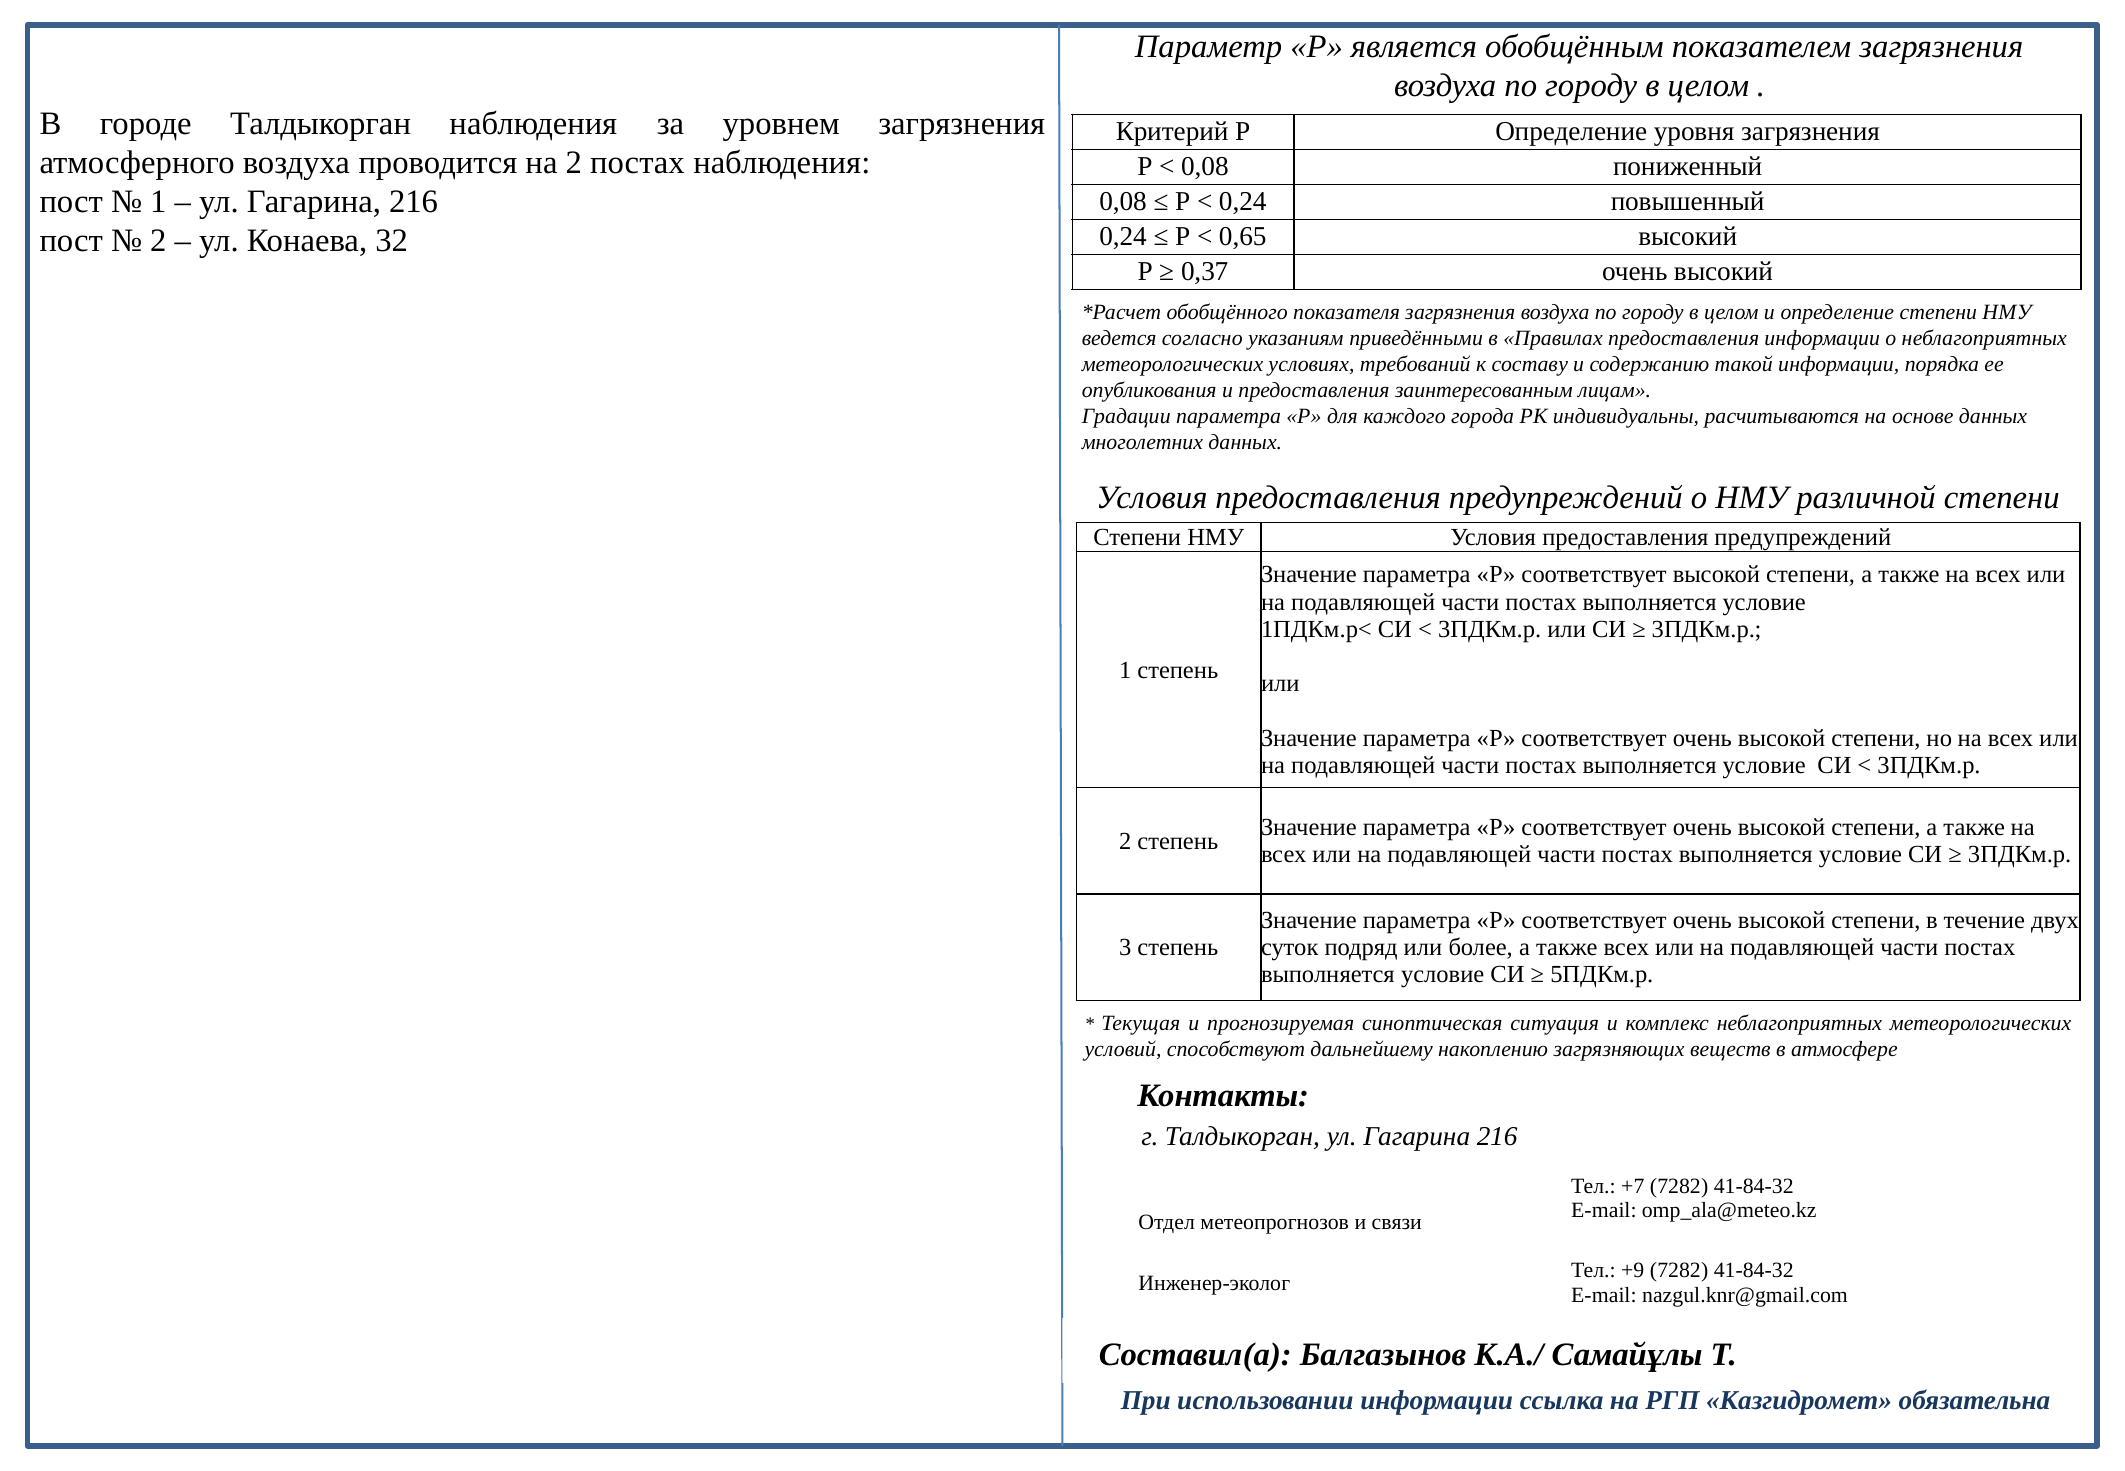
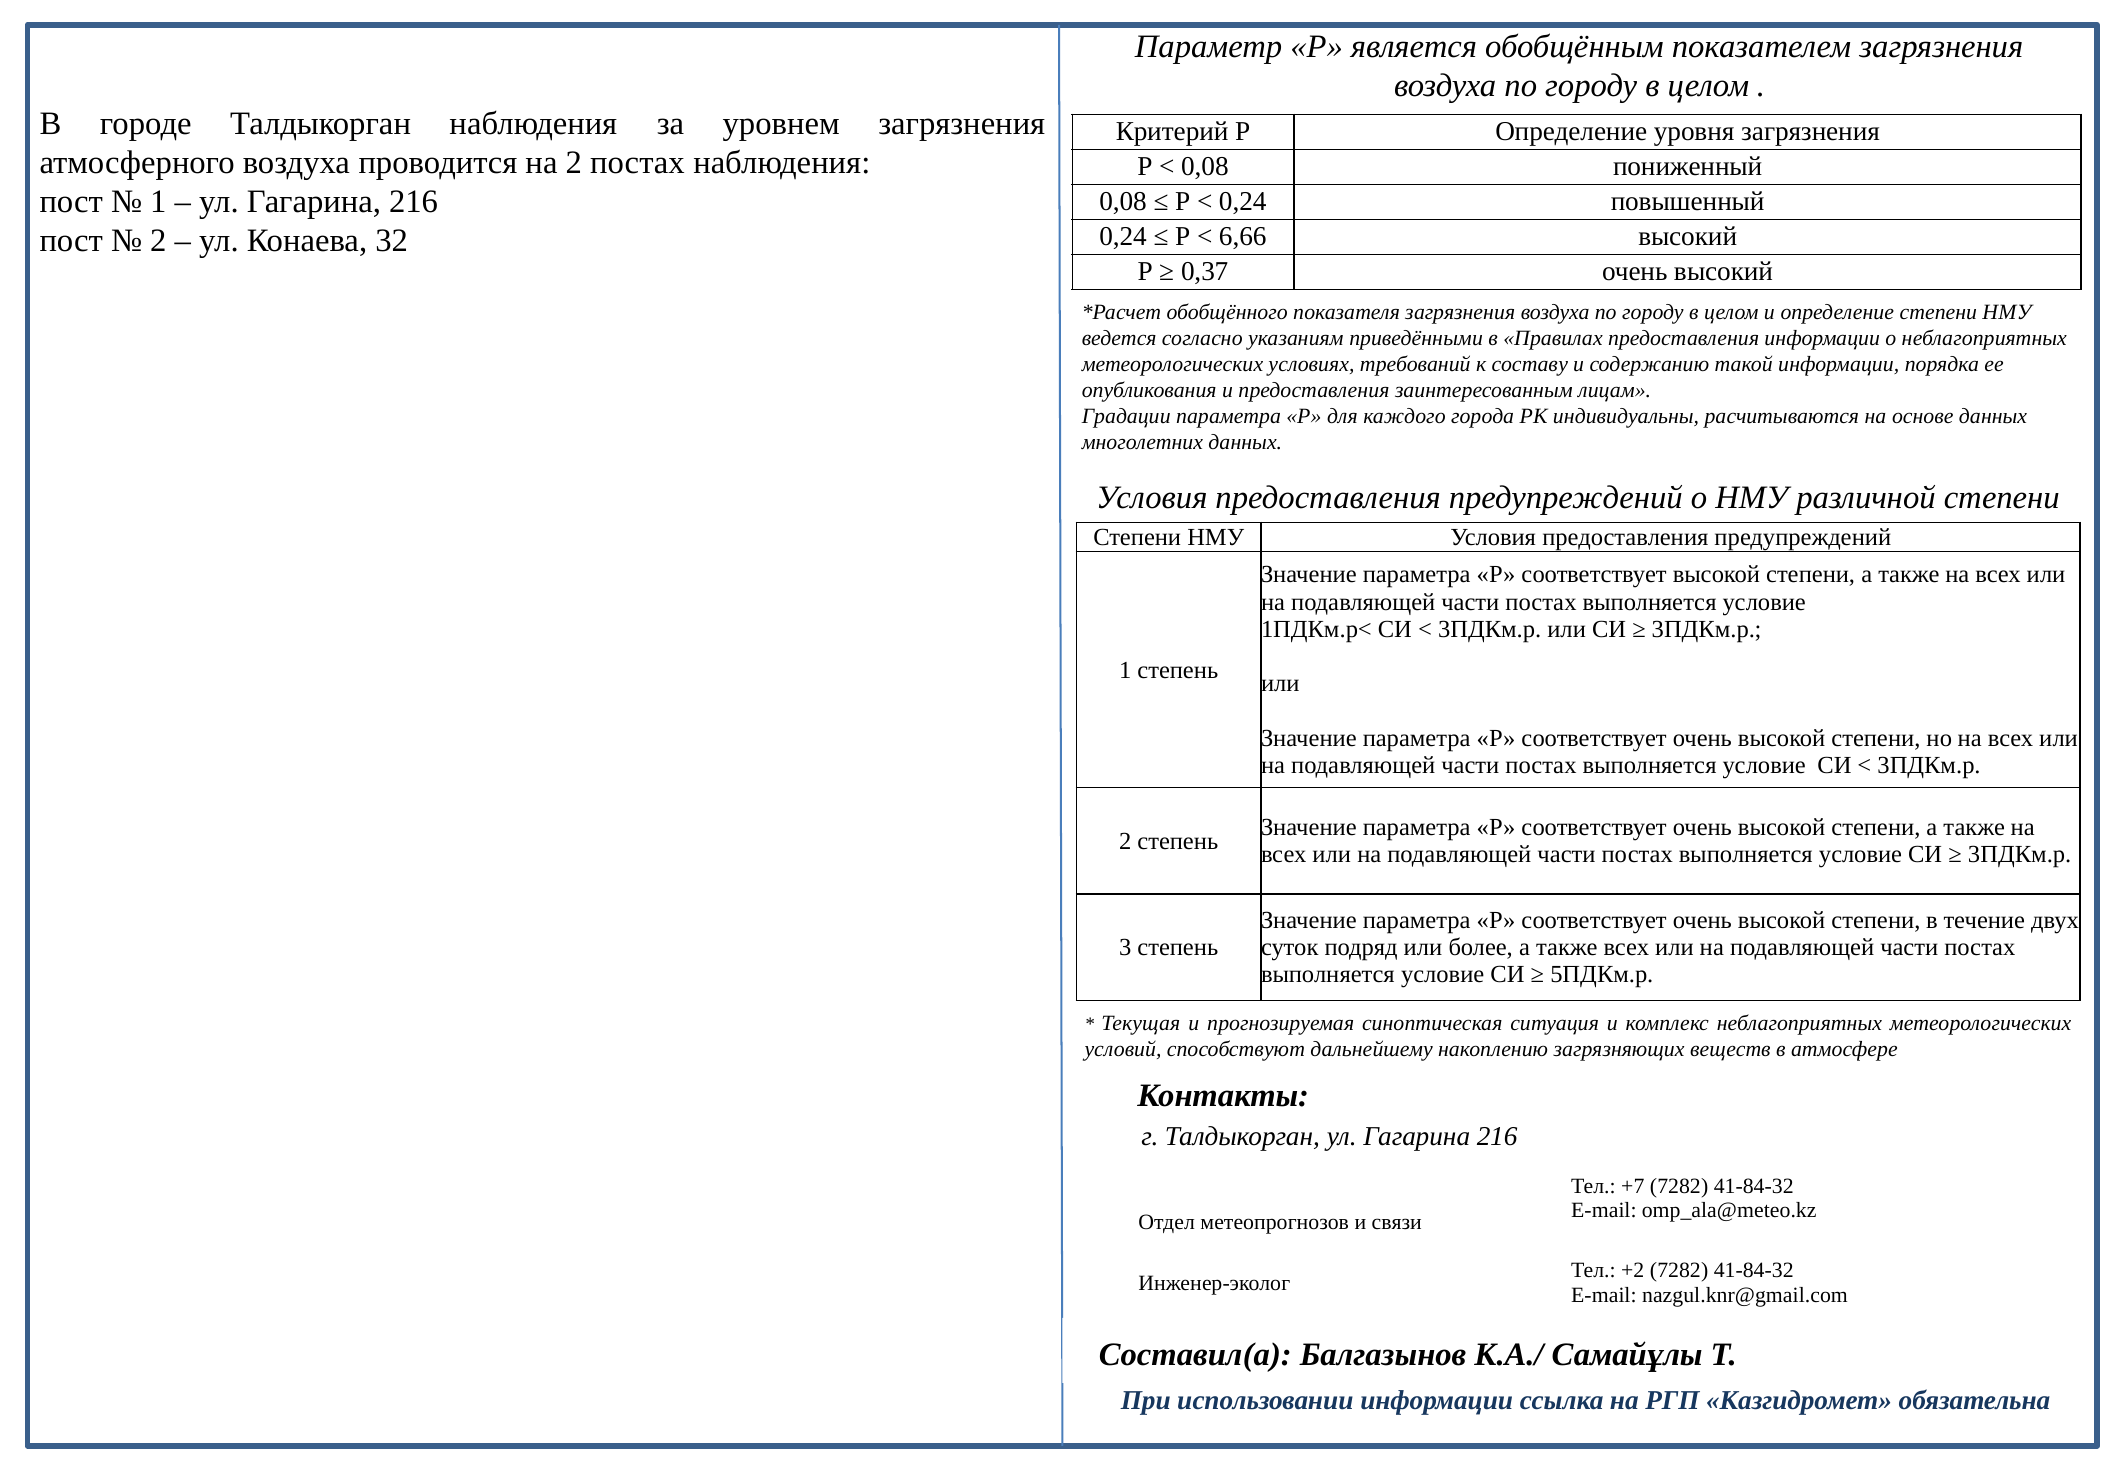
0,65: 0,65 -> 6,66
+9: +9 -> +2
